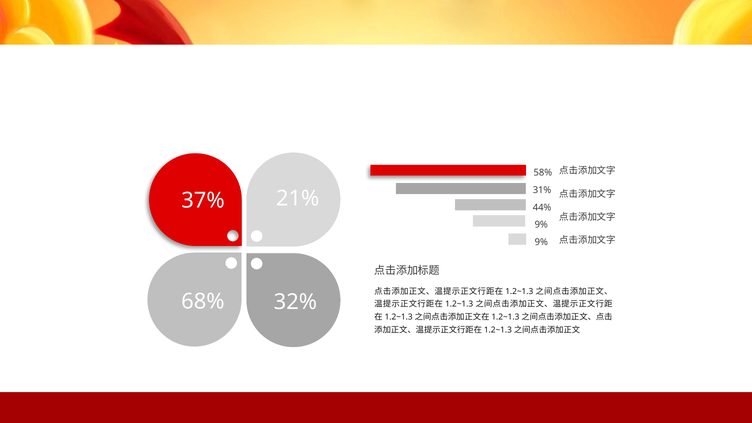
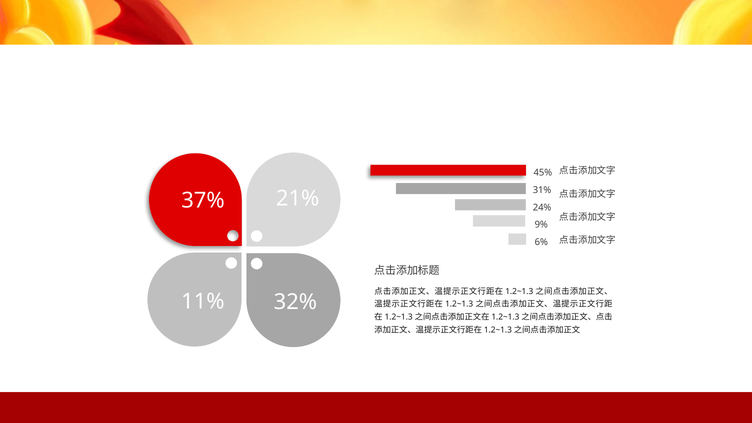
58%: 58% -> 45%
44%: 44% -> 24%
9% at (541, 242): 9% -> 6%
68%: 68% -> 11%
